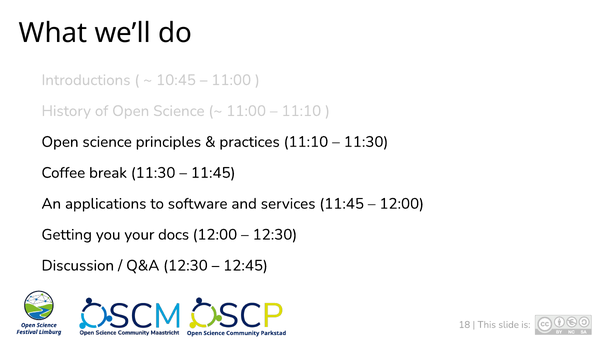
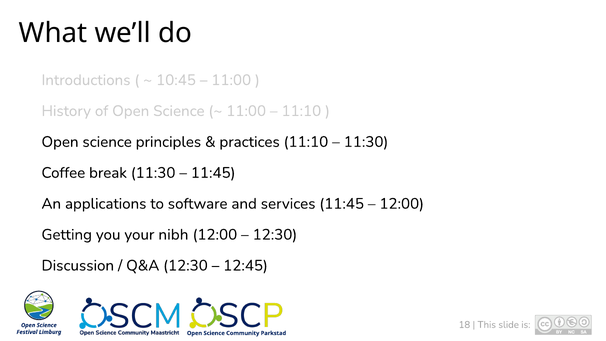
docs: docs -> nibh
